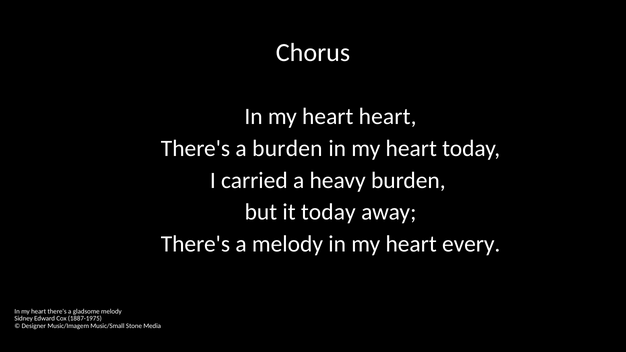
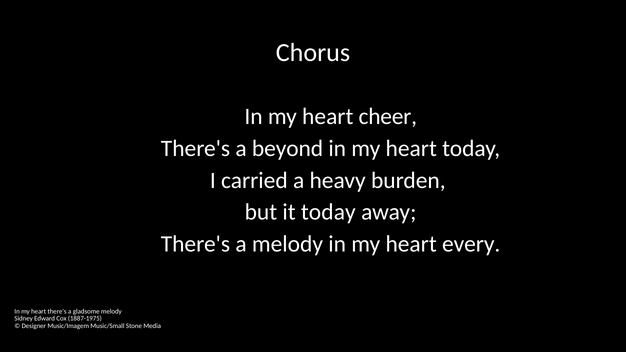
heart heart: heart -> cheer
a burden: burden -> beyond
